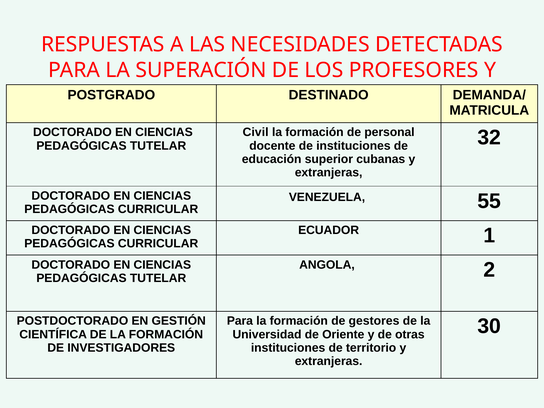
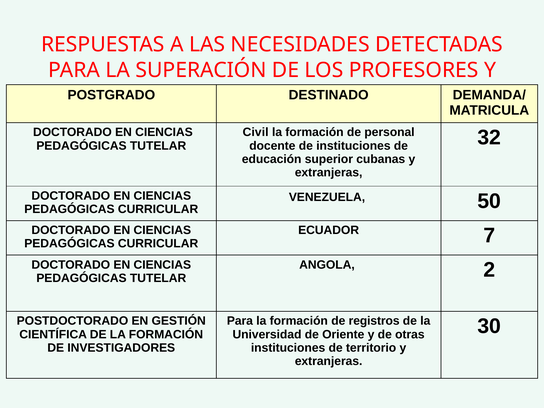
55: 55 -> 50
1: 1 -> 7
gestores: gestores -> registros
